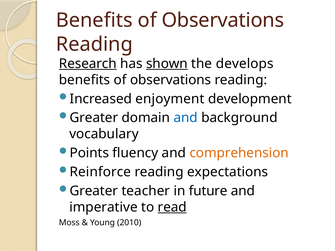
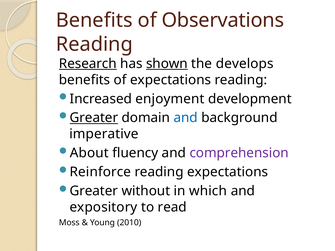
observations at (171, 80): observations -> expectations
Greater at (94, 118) underline: none -> present
vocabulary: vocabulary -> imperative
Points: Points -> About
comprehension colour: orange -> purple
teacher: teacher -> without
future: future -> which
imperative: imperative -> expository
read underline: present -> none
